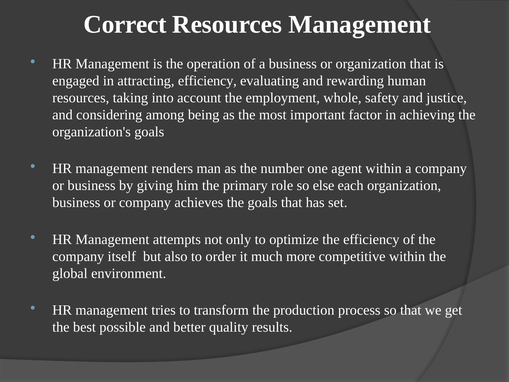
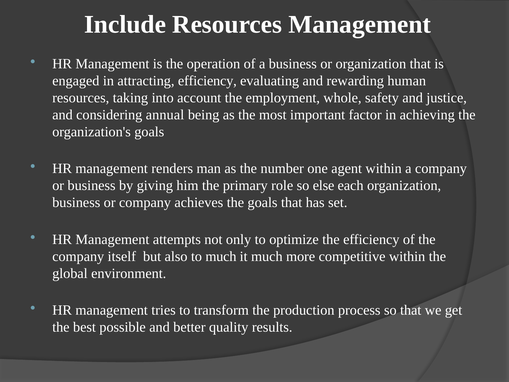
Correct: Correct -> Include
among: among -> annual
to order: order -> much
